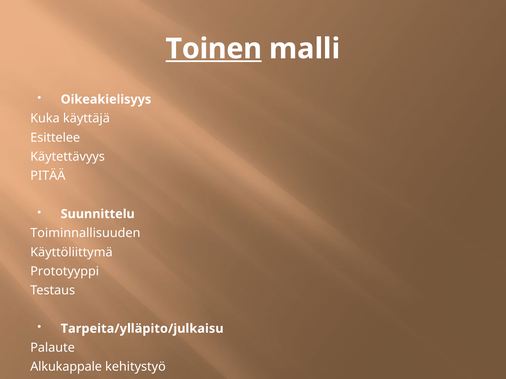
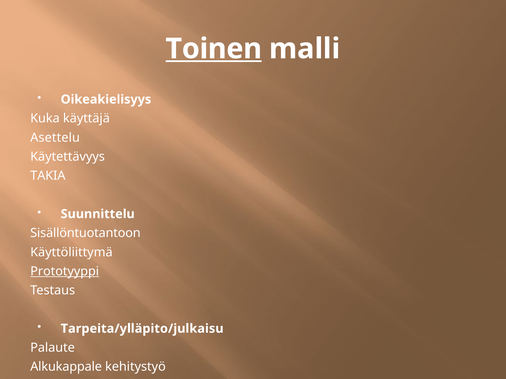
Esittelee: Esittelee -> Asettelu
PITÄÄ: PITÄÄ -> TAKIA
Toiminnallisuuden: Toiminnallisuuden -> Sisällöntuotantoon
Prototyyppi underline: none -> present
